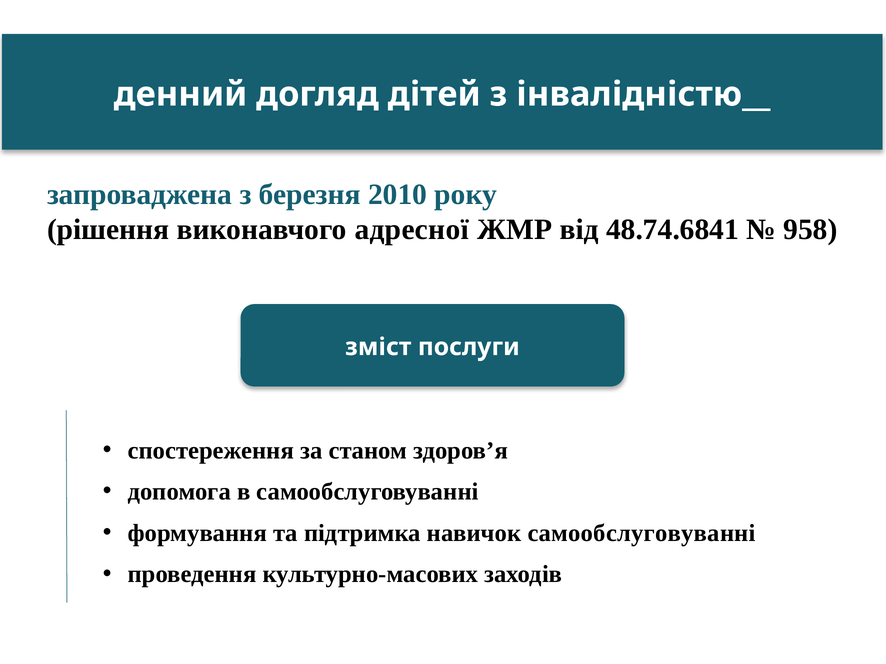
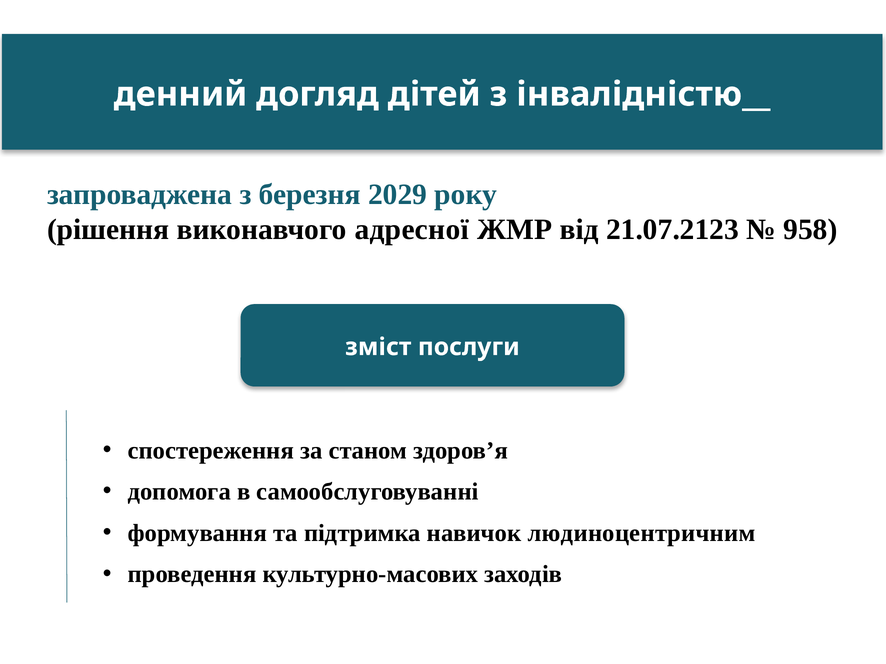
2010: 2010 -> 2029
48.74.6841: 48.74.6841 -> 21.07.2123
навичок самообслуговуванні: самообслуговуванні -> людиноцентричним
